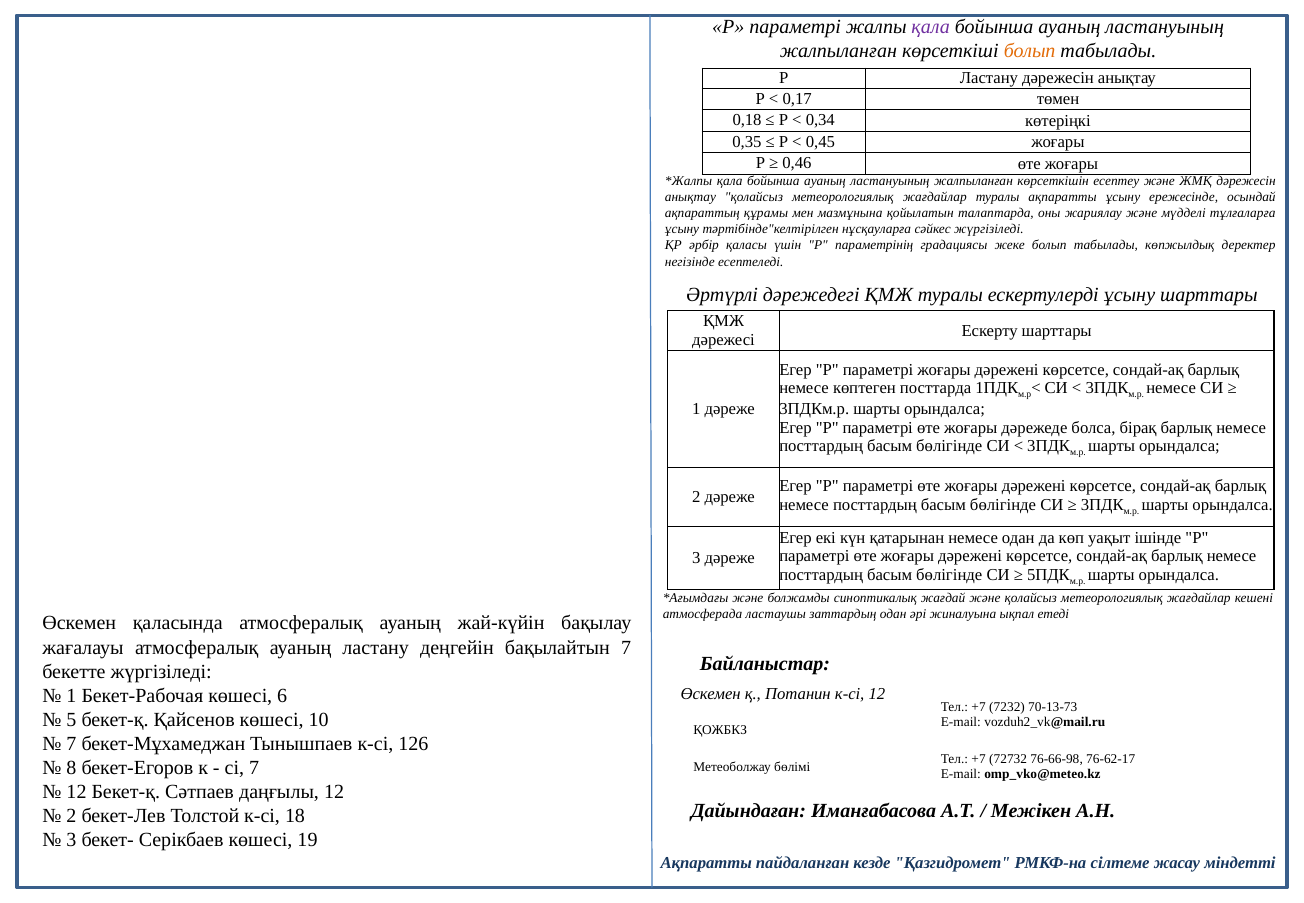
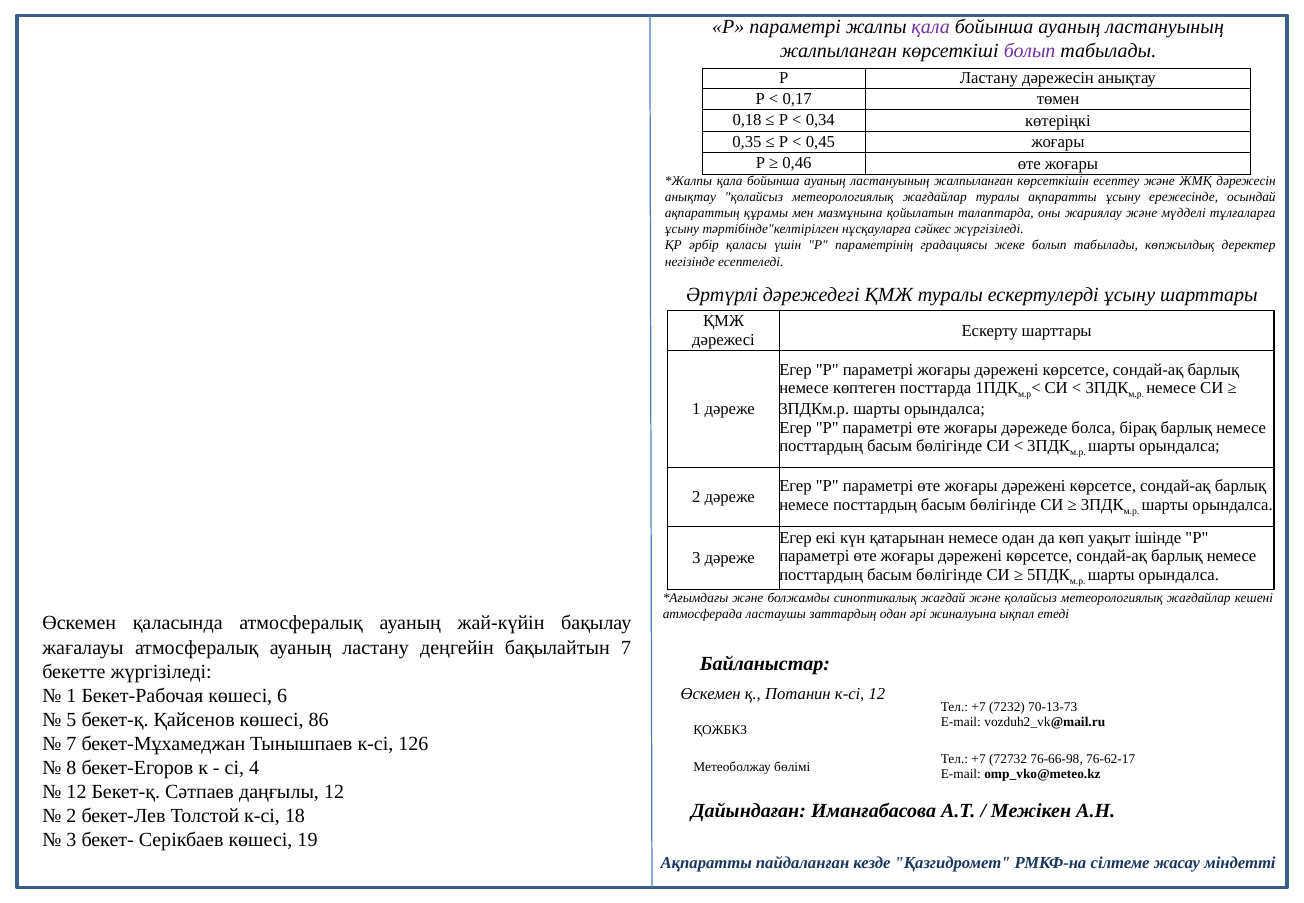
болып at (1030, 51) colour: orange -> purple
10: 10 -> 86
сі 7: 7 -> 4
